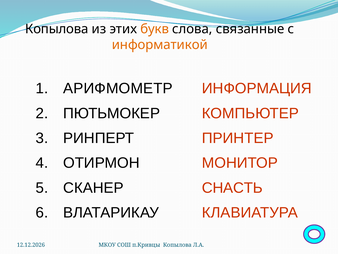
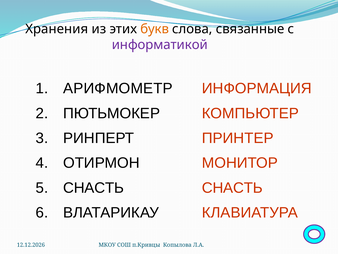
Копылова at (57, 29): Копылова -> Хранения
информатикой colour: orange -> purple
СКАНЕР at (93, 187): СКАНЕР -> СНАСТЬ
